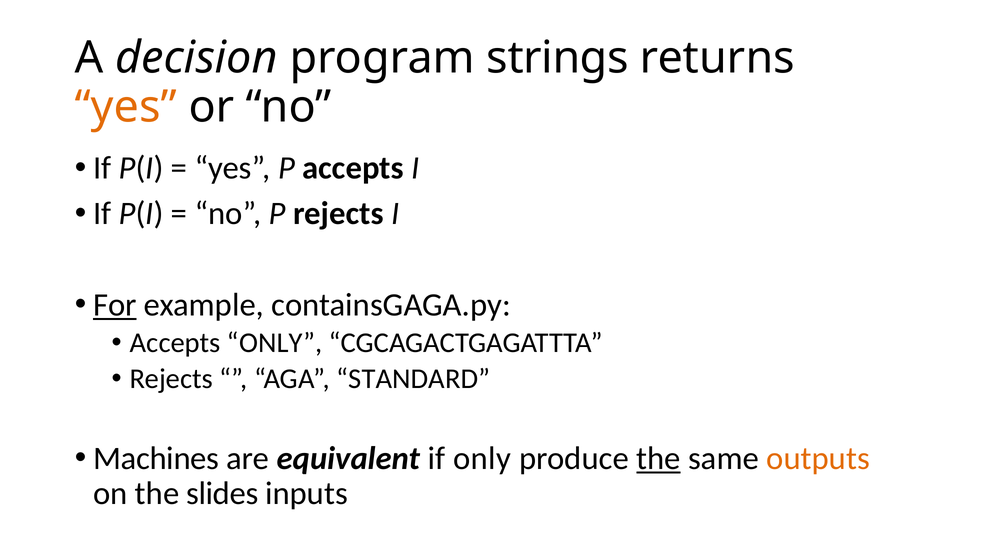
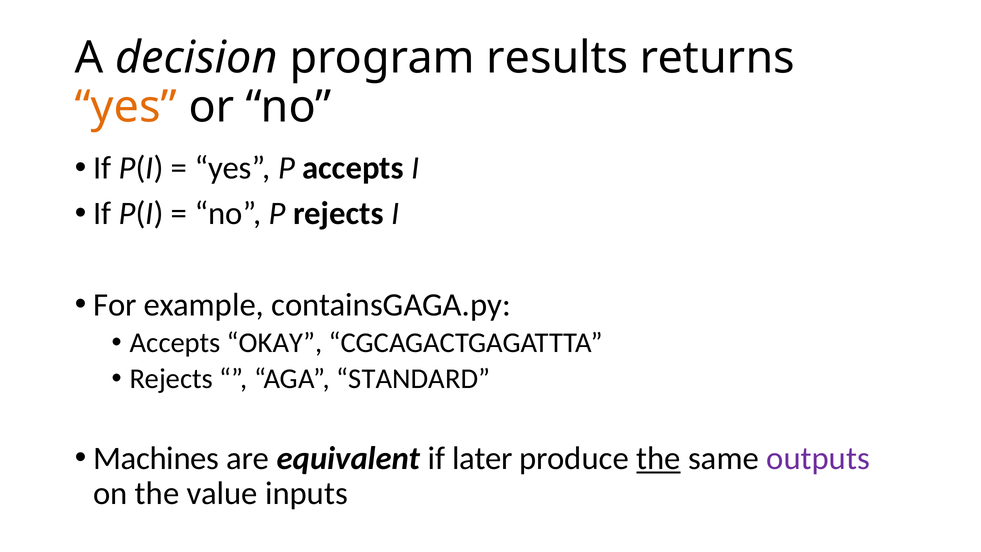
strings: strings -> results
For underline: present -> none
Accepts ONLY: ONLY -> OKAY
if only: only -> later
outputs colour: orange -> purple
slides: slides -> value
